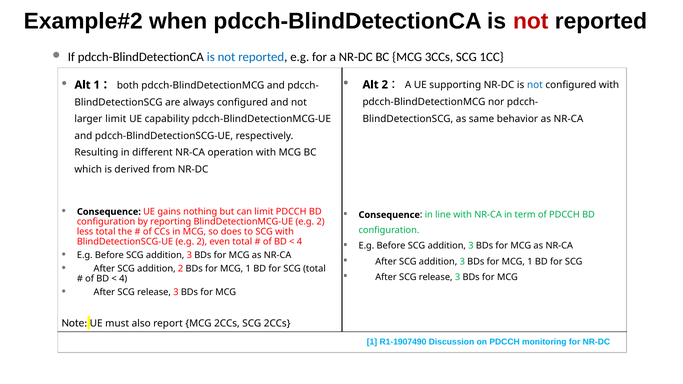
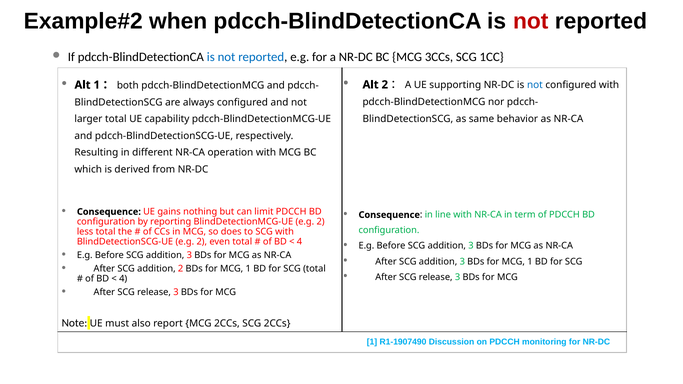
larger limit: limit -> total
